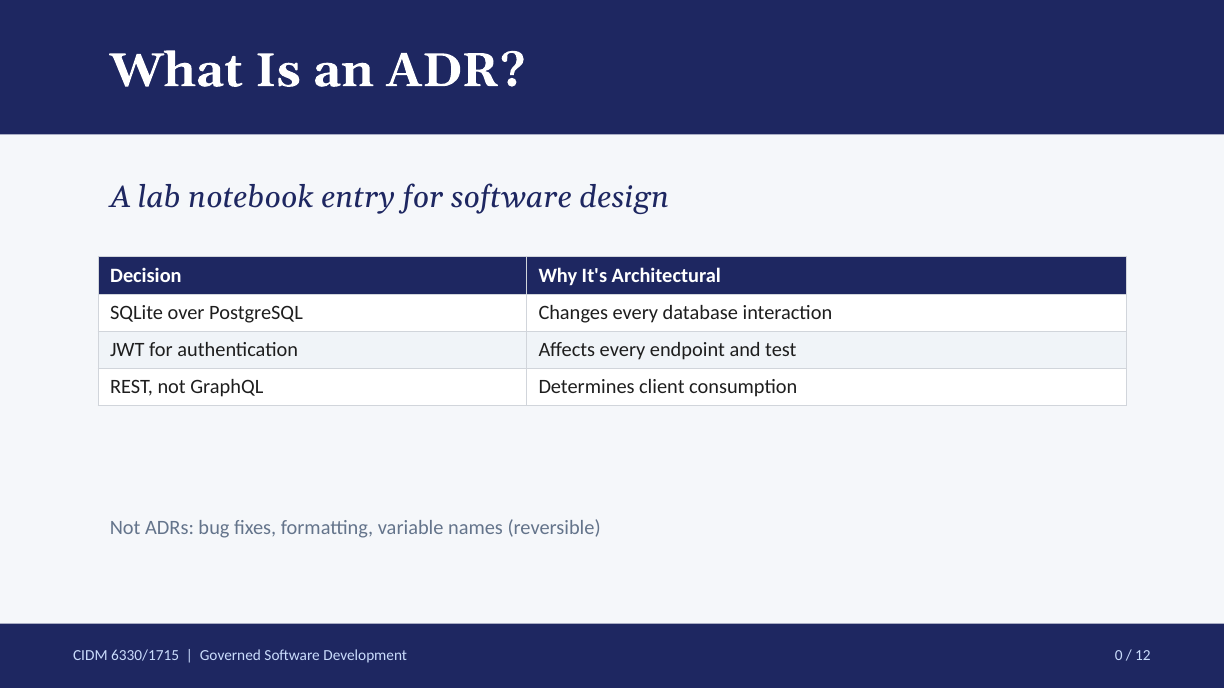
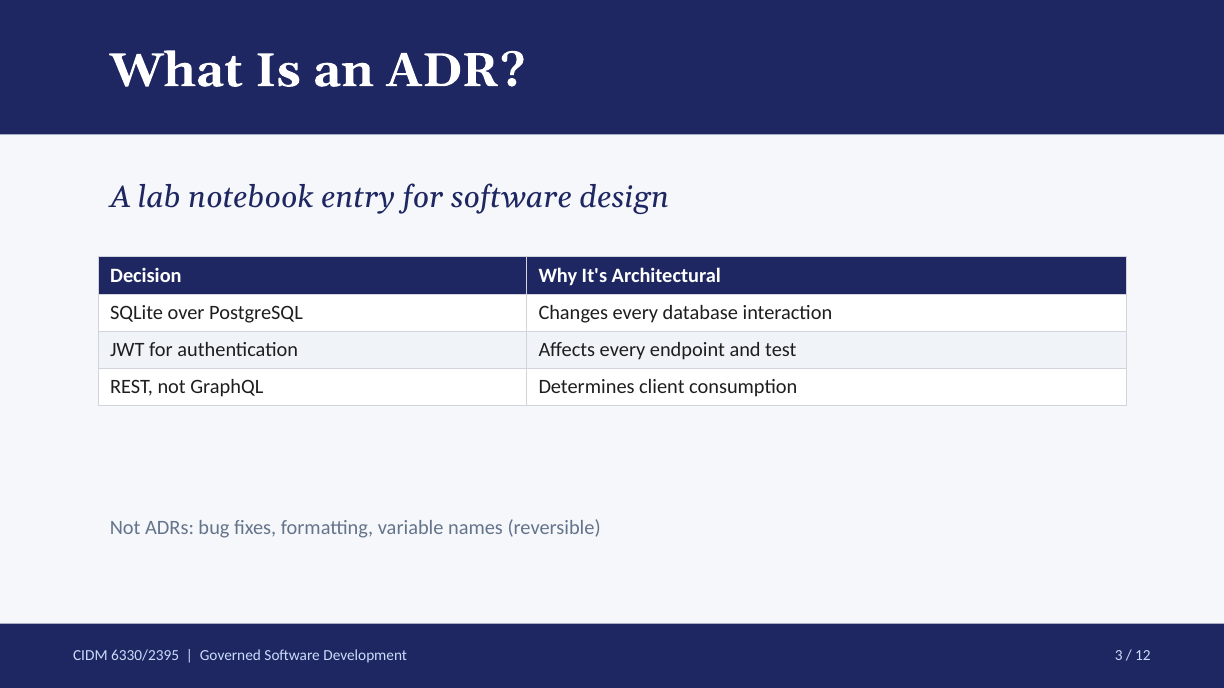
6330/1715: 6330/1715 -> 6330/2395
0: 0 -> 3
